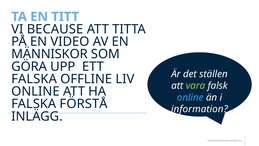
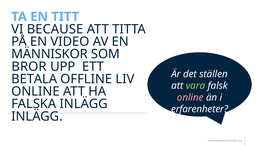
GÖRA: GÖRA -> BROR
FALSKA at (34, 79): FALSKA -> BETALA
online at (190, 97) colour: light blue -> pink
FALSKA FÖRSTÅ: FÖRSTÅ -> INLÄGG
information: information -> erfarenheter
